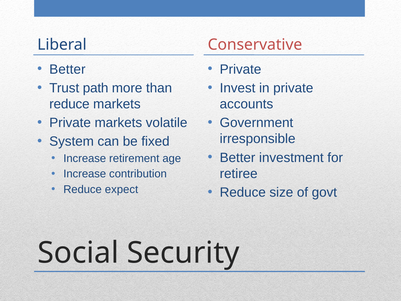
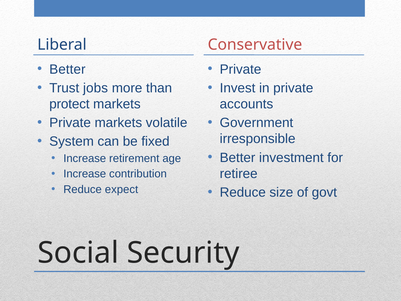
path: path -> jobs
reduce at (69, 104): reduce -> protect
